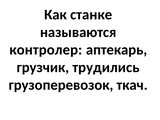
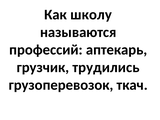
станке: станке -> школу
контролер: контролер -> профессий
